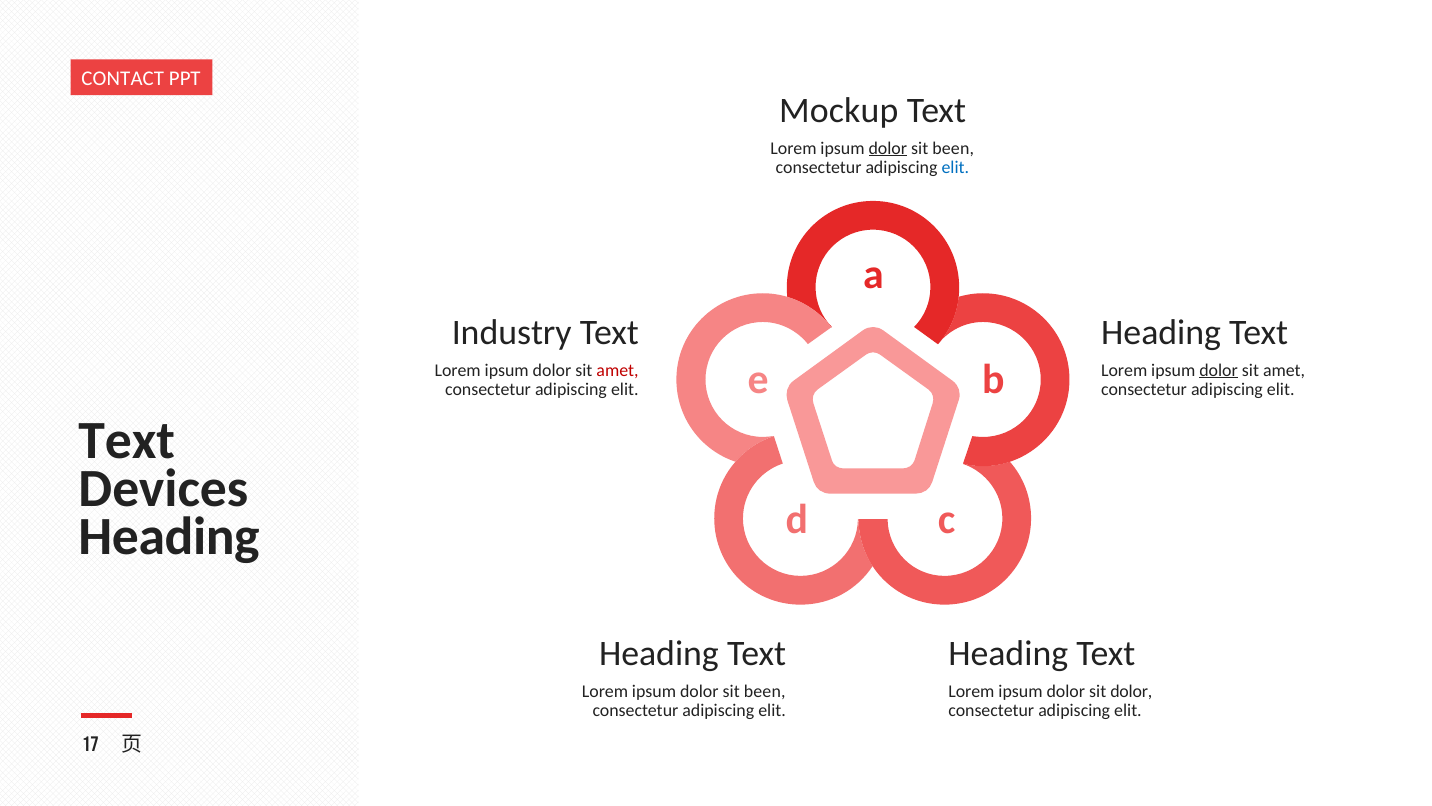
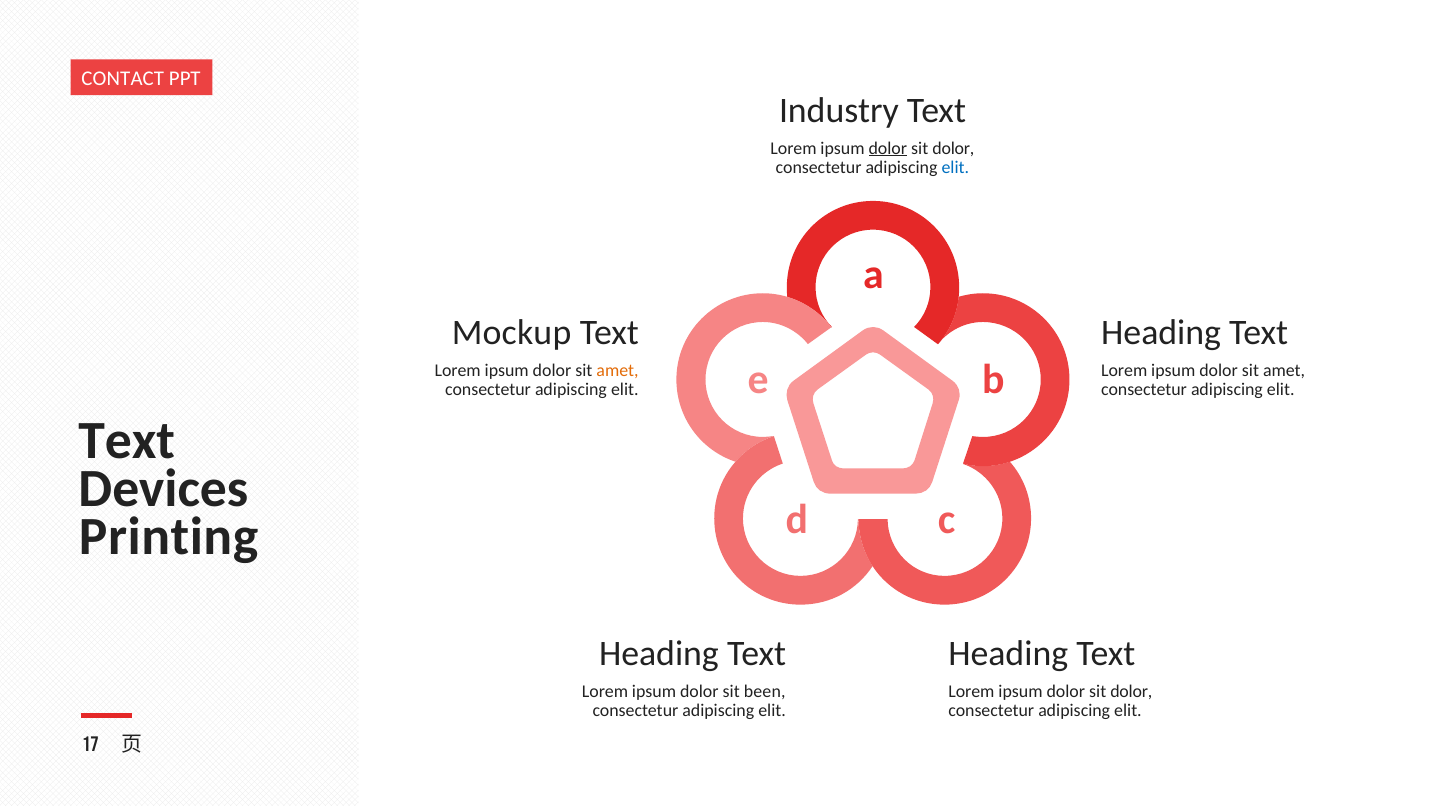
Mockup: Mockup -> Industry
been at (953, 148): been -> dolor
Industry: Industry -> Mockup
amet at (617, 370) colour: red -> orange
dolor at (1219, 370) underline: present -> none
Heading at (169, 537): Heading -> Printing
